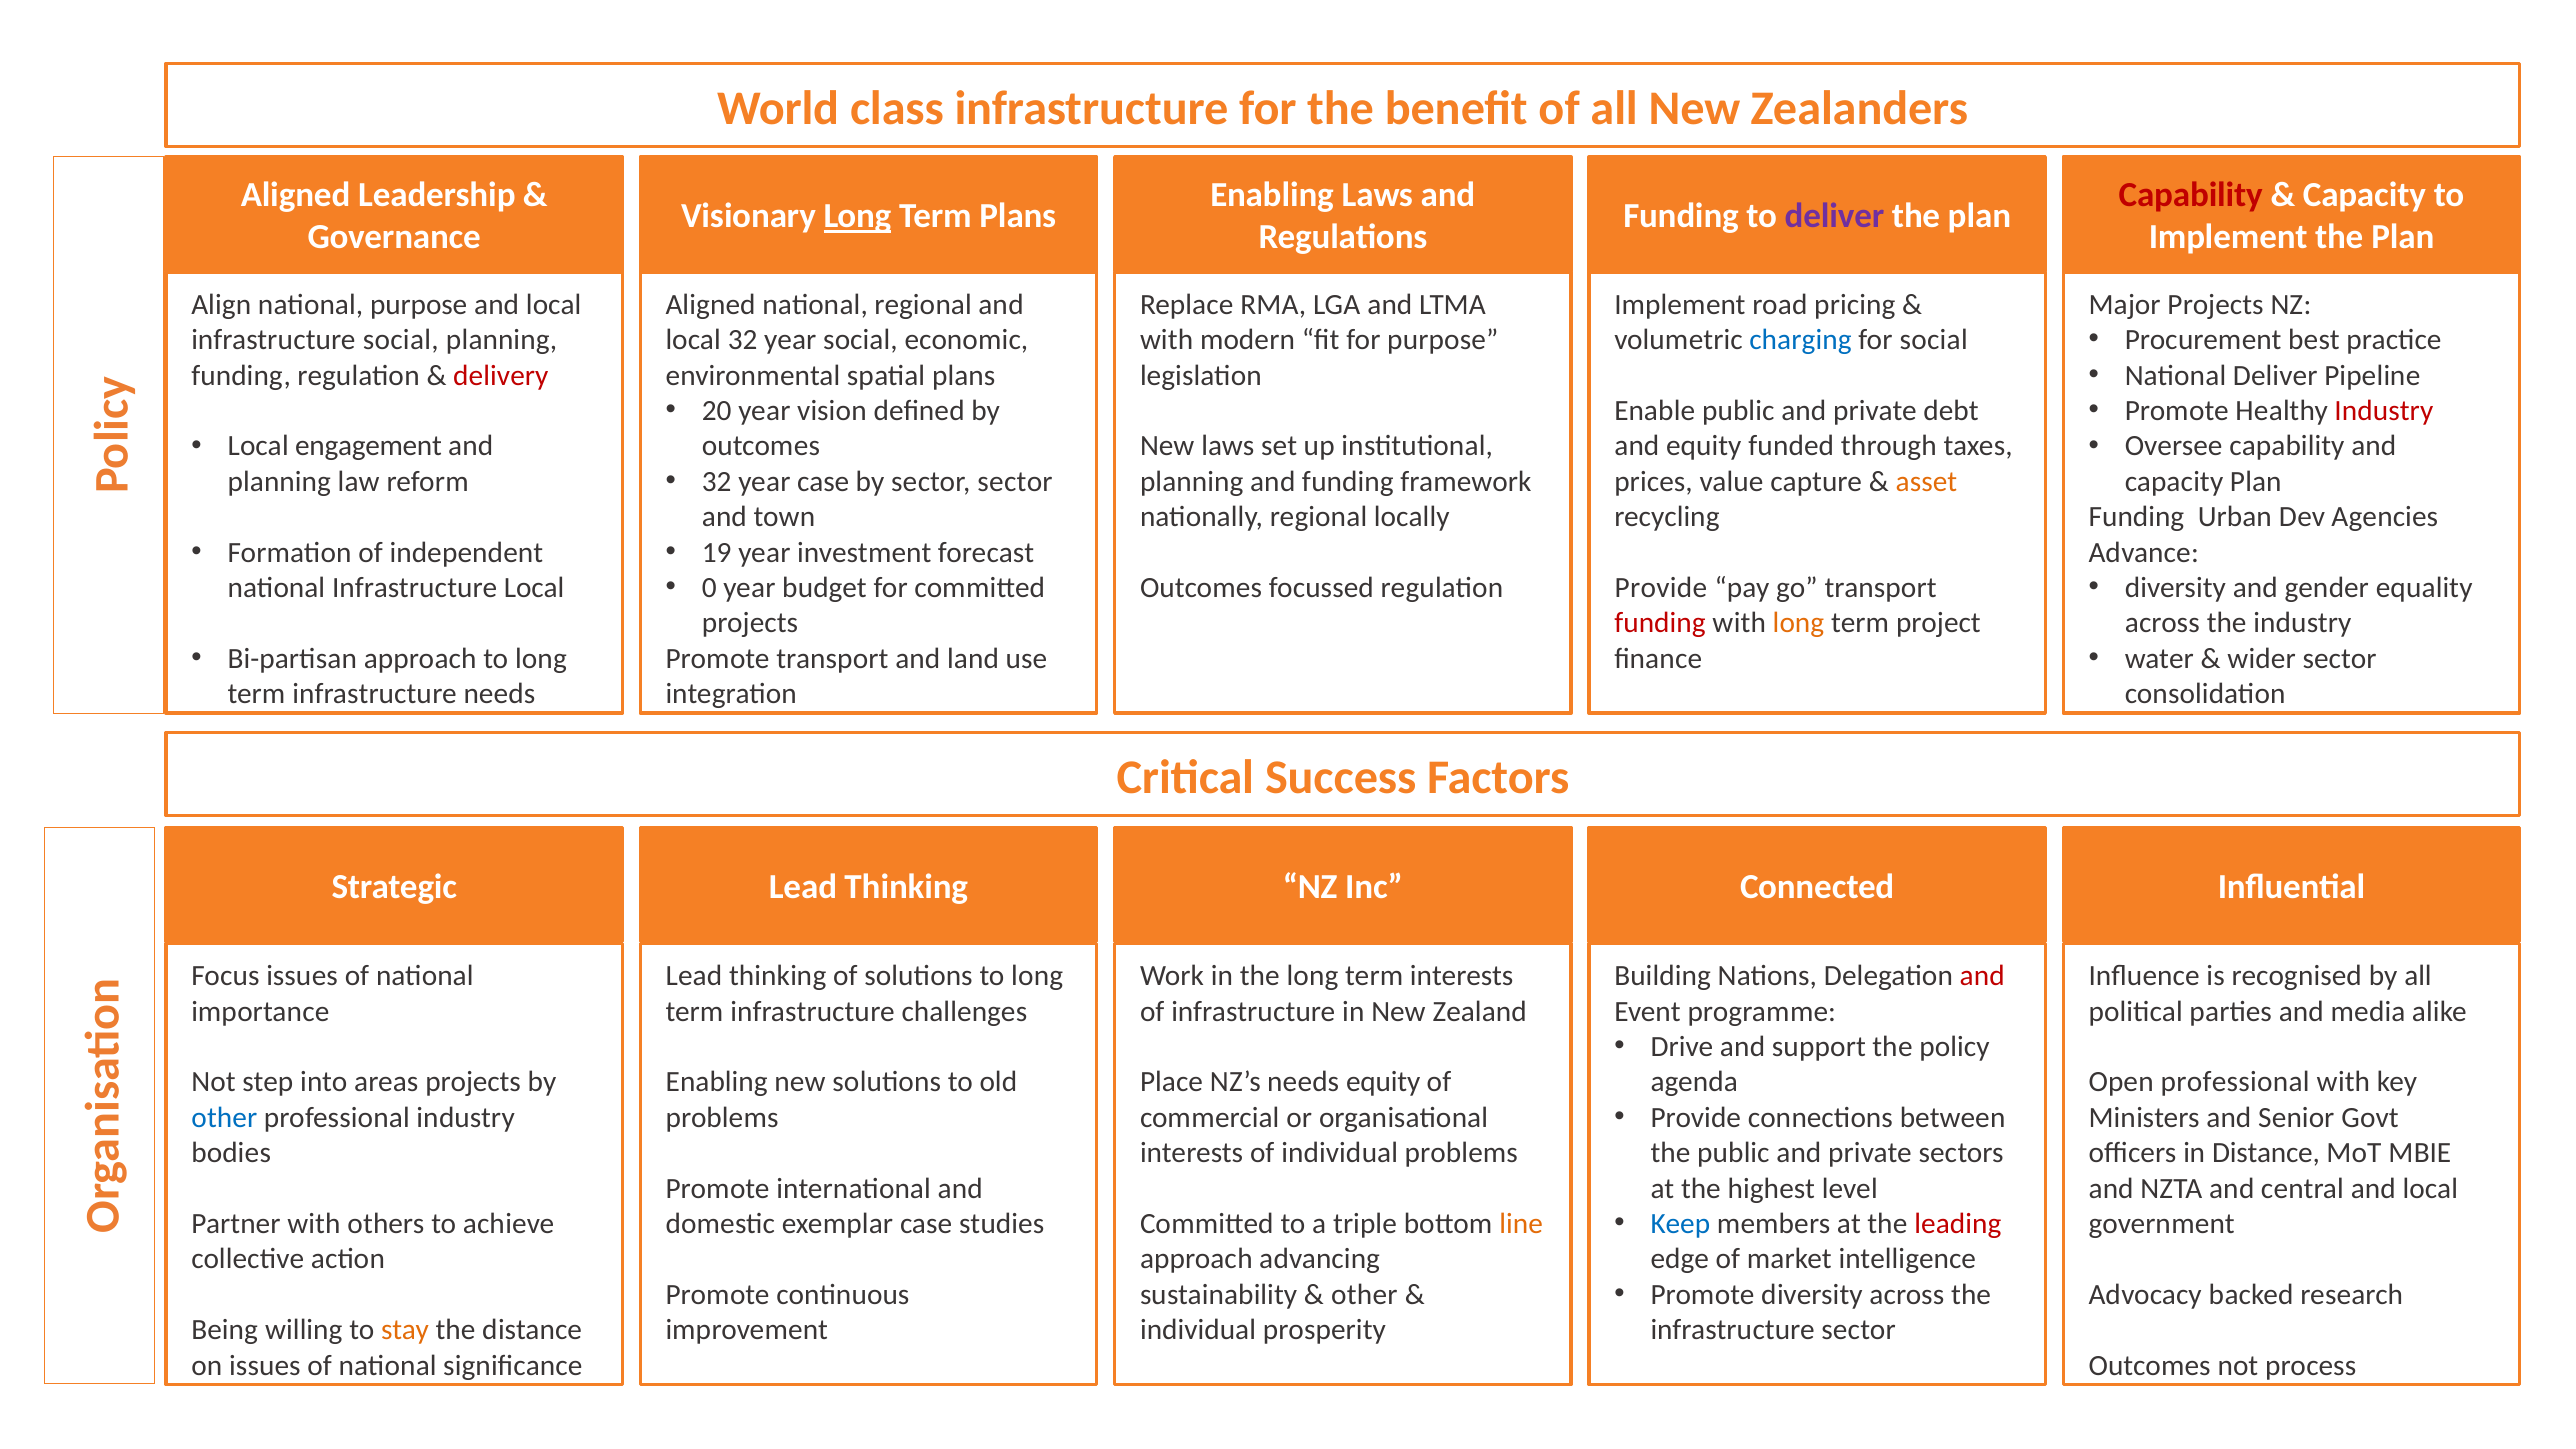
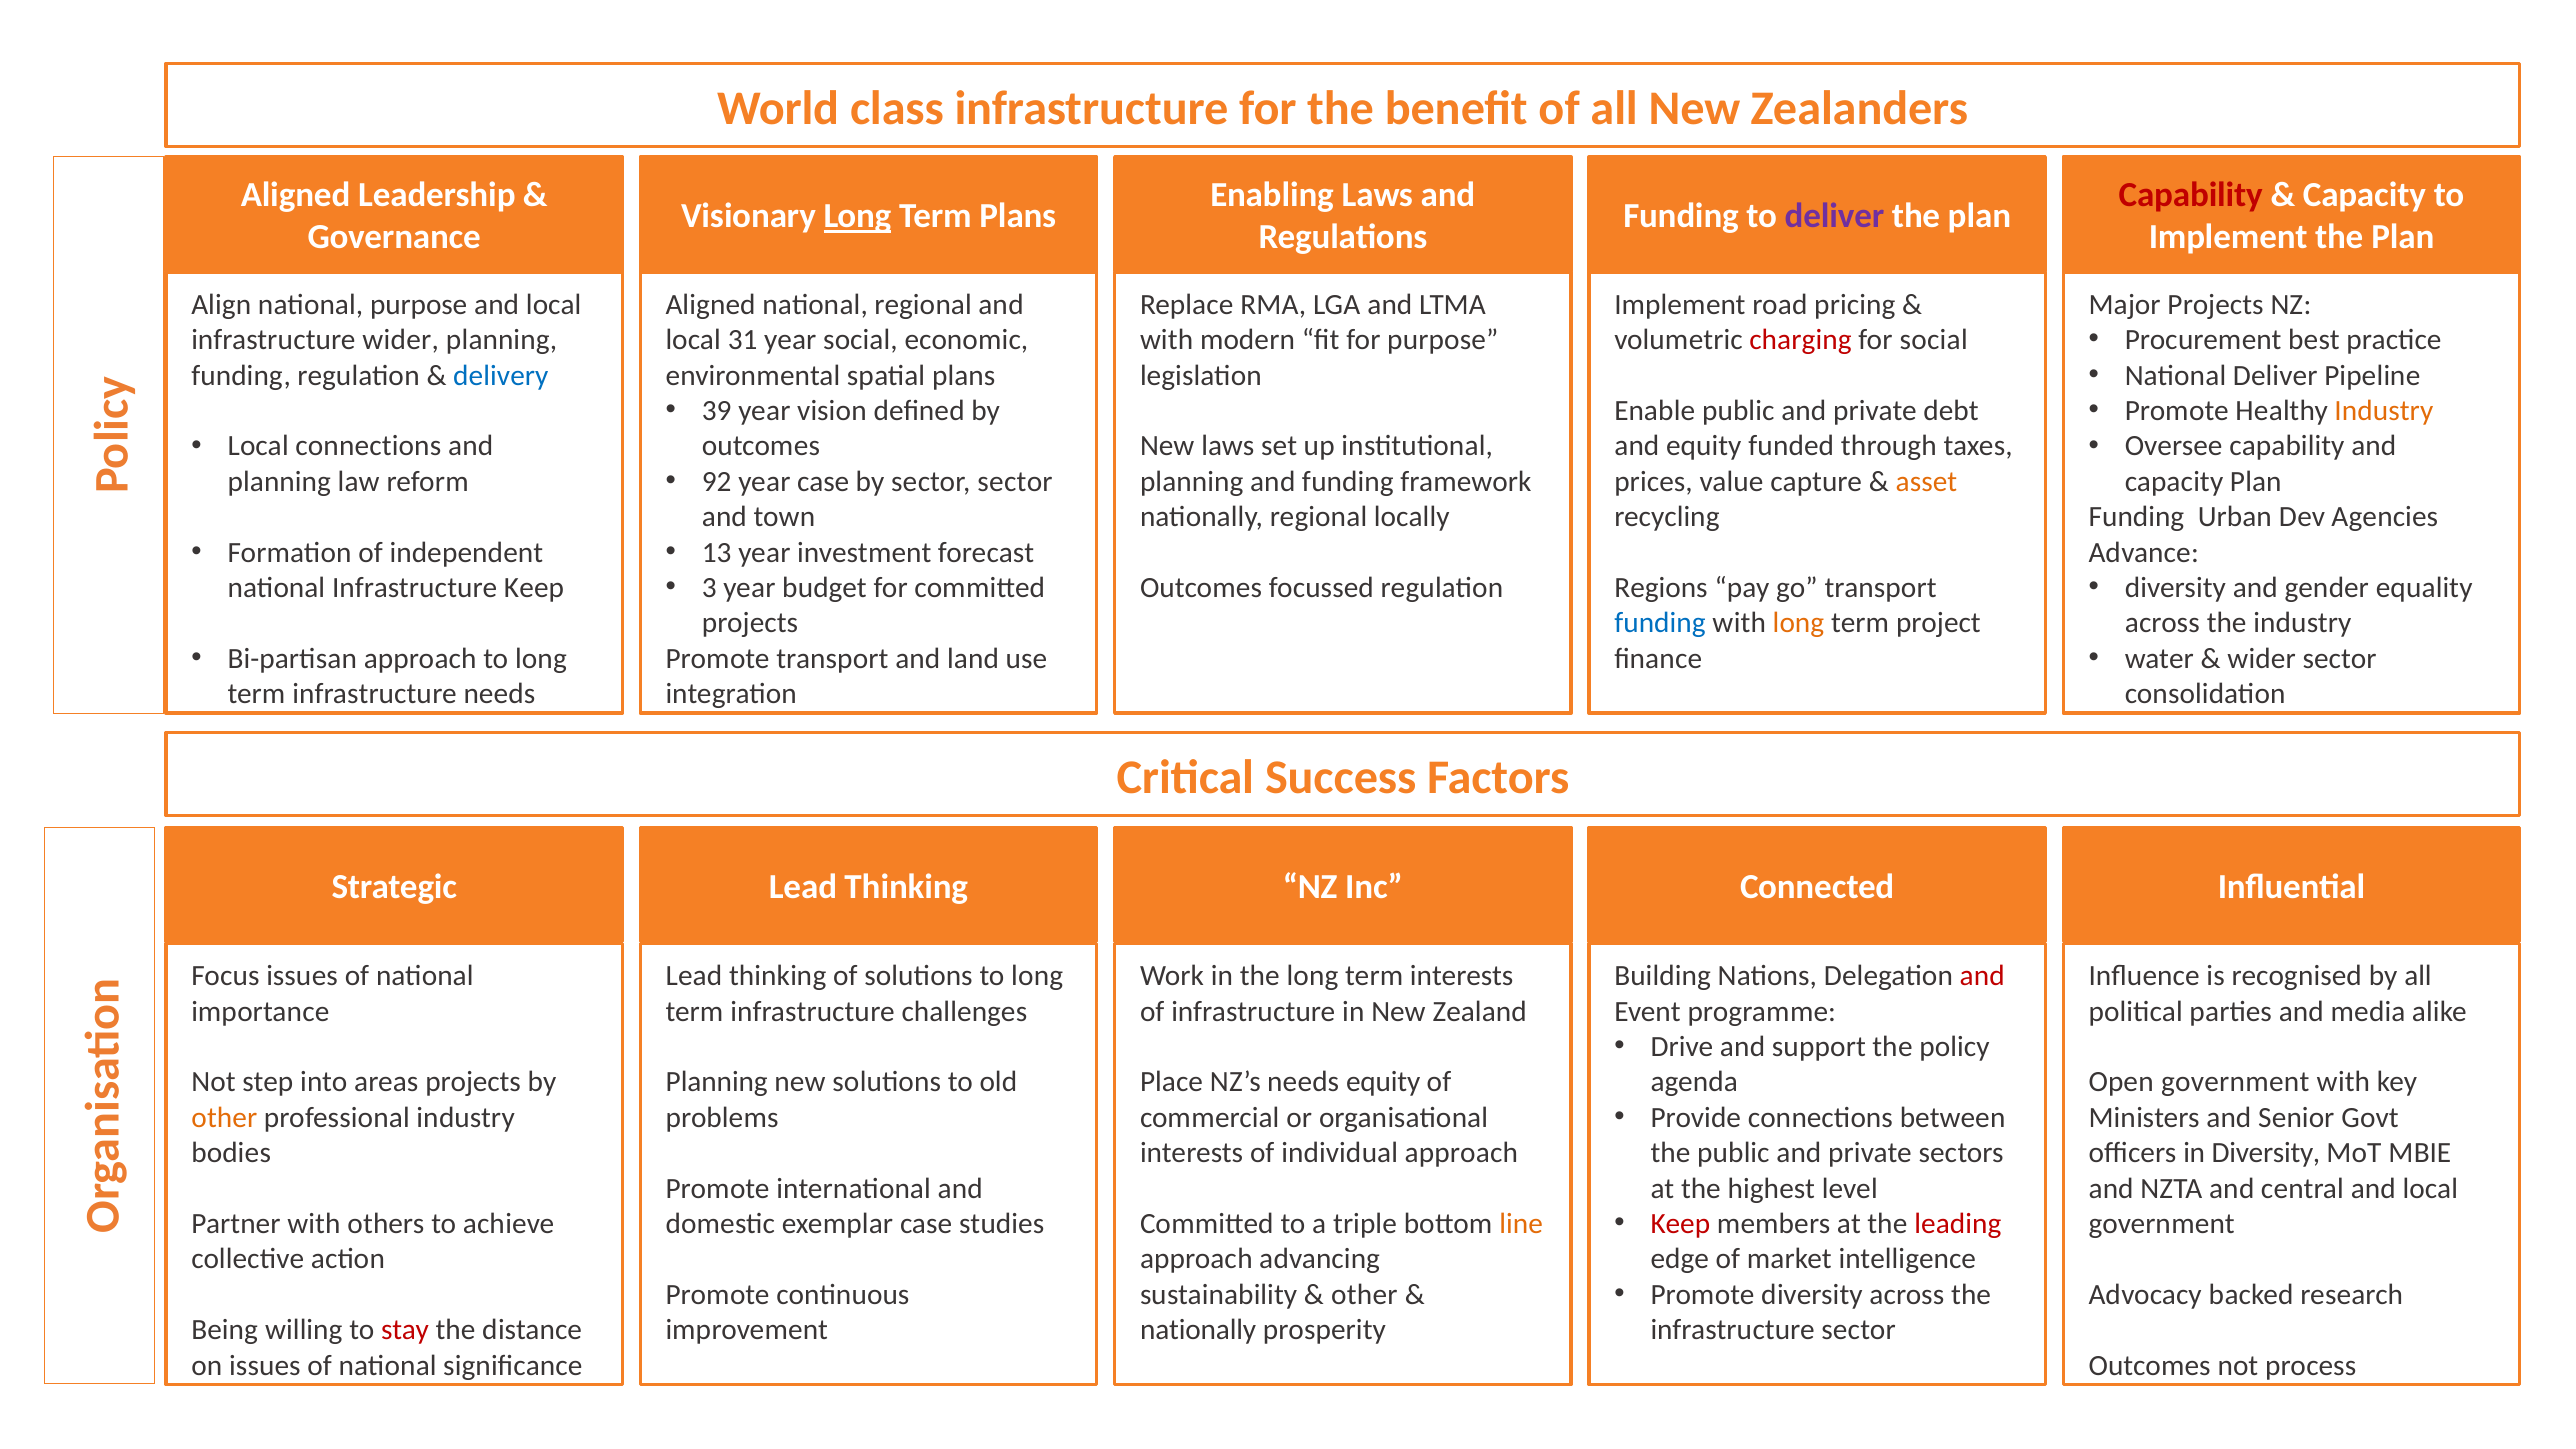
infrastructure social: social -> wider
local 32: 32 -> 31
charging colour: blue -> red
delivery colour: red -> blue
20: 20 -> 39
Industry at (2384, 411) colour: red -> orange
Local engagement: engagement -> connections
32 at (717, 482): 32 -> 92
19: 19 -> 13
0: 0 -> 3
Infrastructure Local: Local -> Keep
Provide at (1661, 588): Provide -> Regions
funding at (1660, 623) colour: red -> blue
Enabling at (717, 1082): Enabling -> Planning
Open professional: professional -> government
other at (224, 1118) colour: blue -> orange
individual problems: problems -> approach
in Distance: Distance -> Diversity
Keep at (1680, 1224) colour: blue -> red
stay colour: orange -> red
individual at (1198, 1330): individual -> nationally
